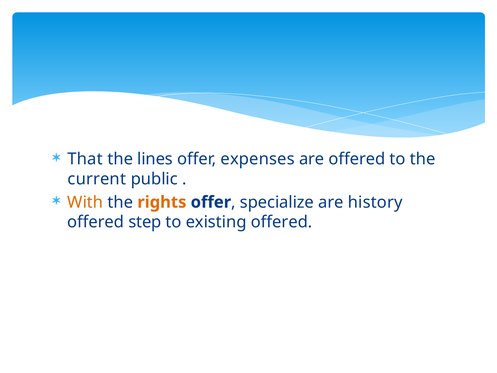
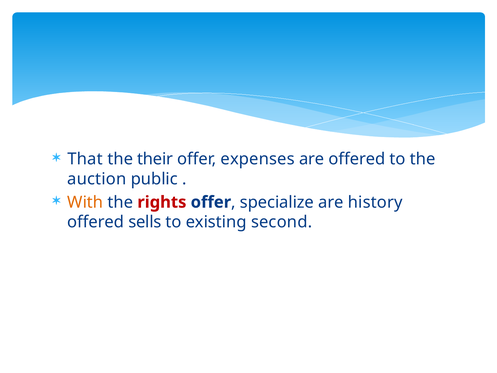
lines: lines -> their
current: current -> auction
rights colour: orange -> red
step: step -> sells
existing offered: offered -> second
